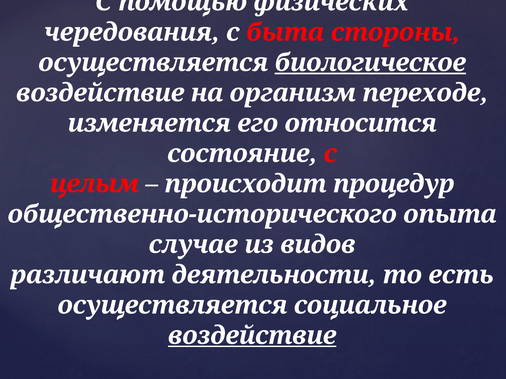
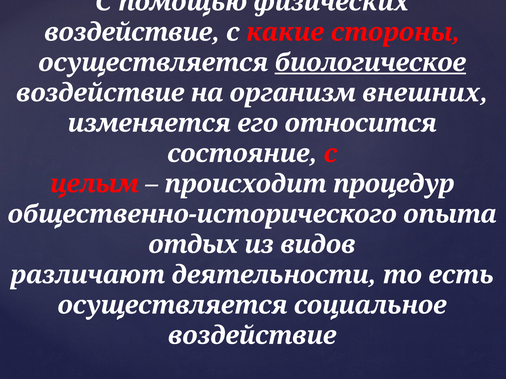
чередования at (132, 32): чередования -> воздействие
быта: быта -> какие
переходе: переходе -> внешних
случае: случае -> отдых
воздействие at (252, 336) underline: present -> none
